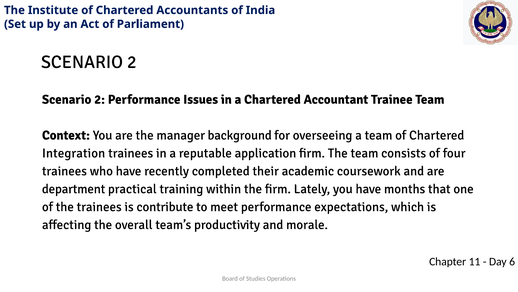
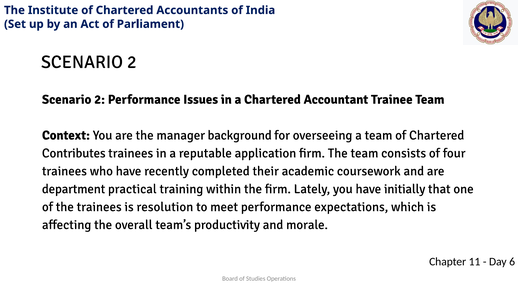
Integration: Integration -> Contributes
months: months -> initially
contribute: contribute -> resolution
